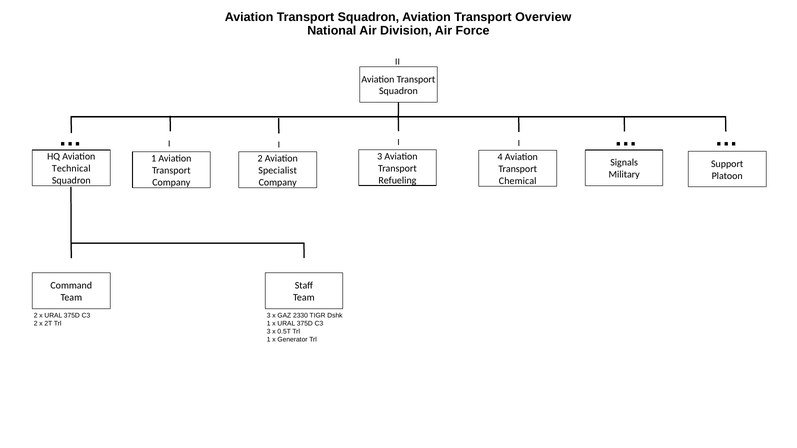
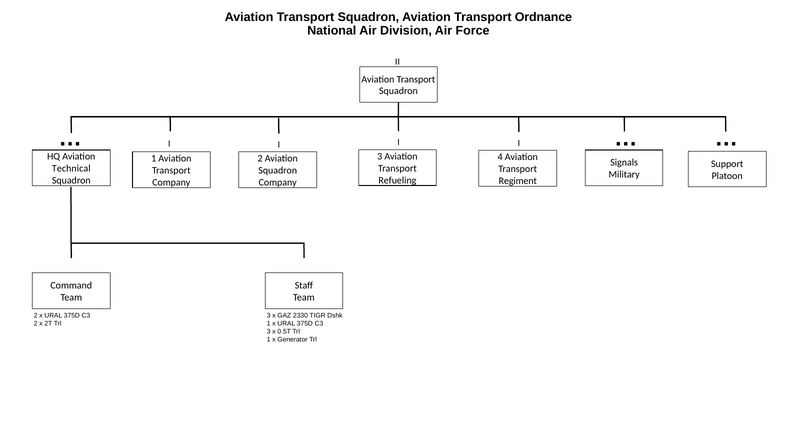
Overview: Overview -> Ordnance
Specialist at (278, 171): Specialist -> Squadron
Chemical: Chemical -> Regiment
